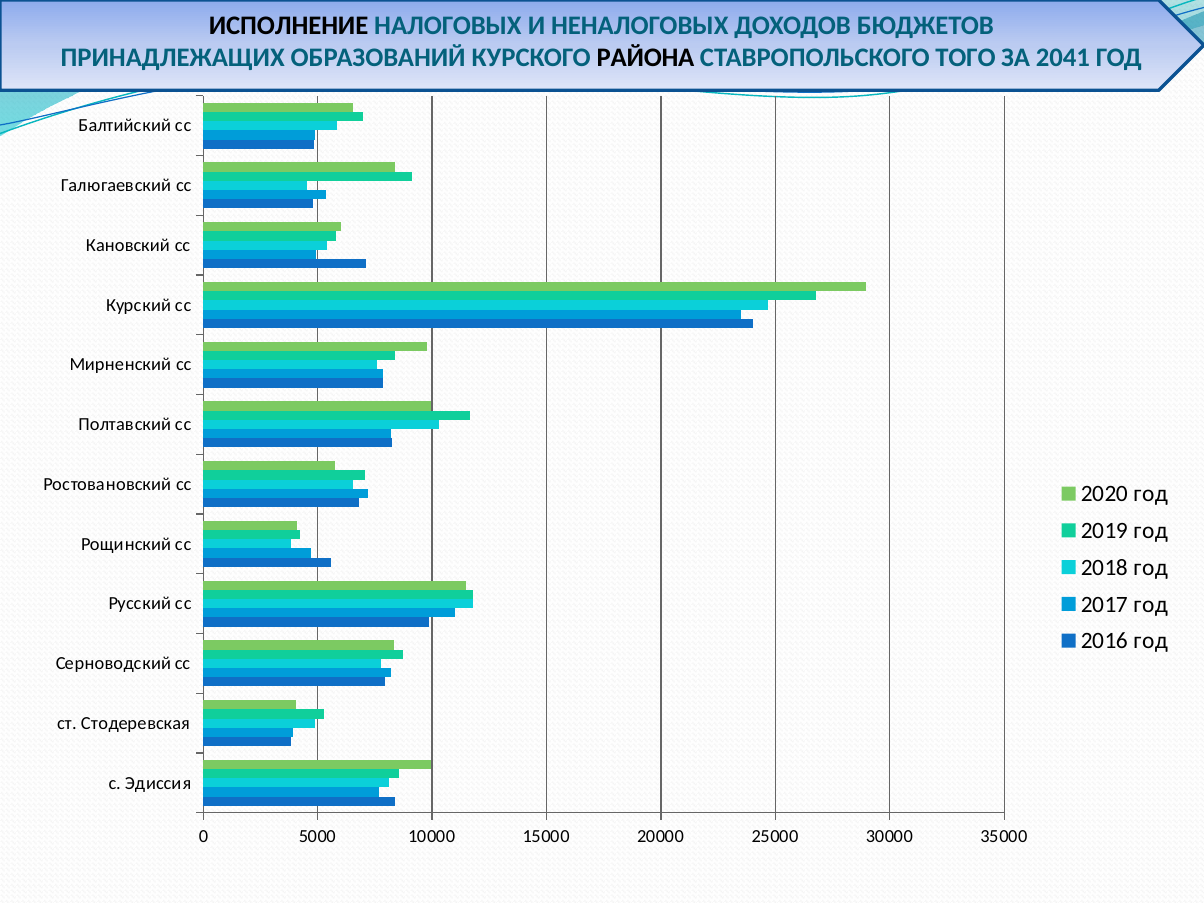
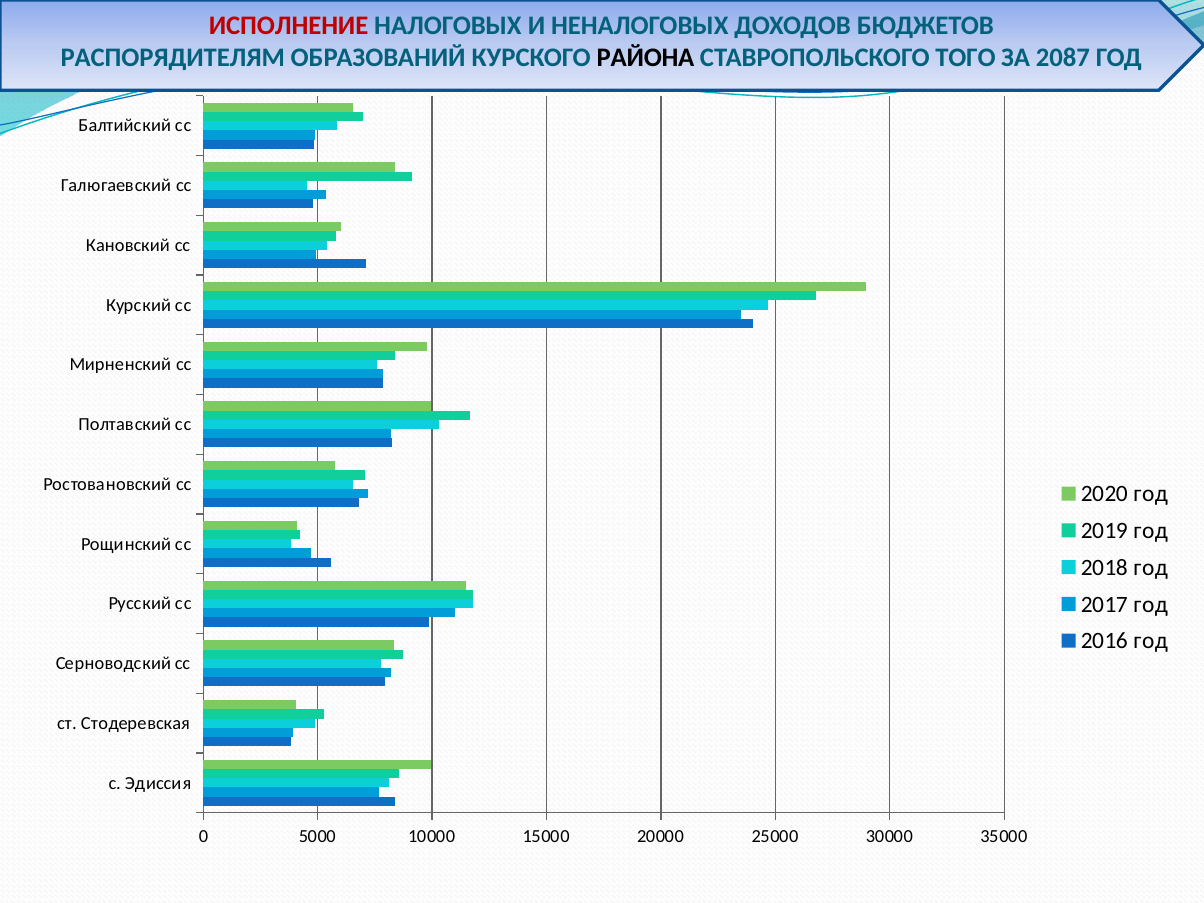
ИСПОЛНЕНИЕ colour: black -> red
ПРИНАДЛЕЖАЩИХ: ПРИНАДЛЕЖАЩИХ -> РАСПОРЯДИТЕЛЯМ
2041: 2041 -> 2087
